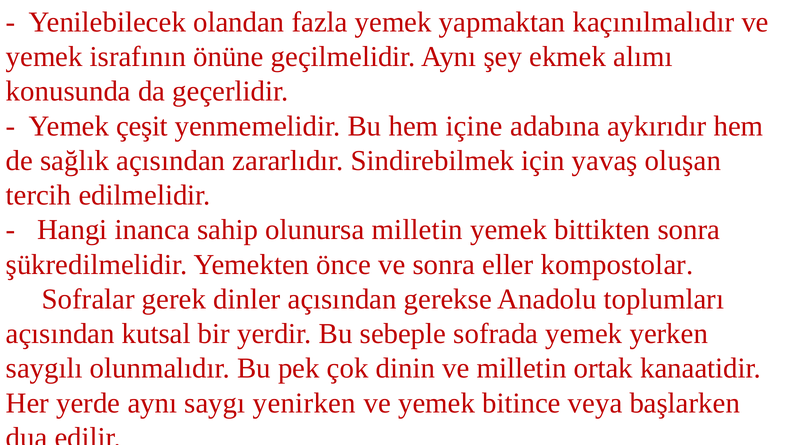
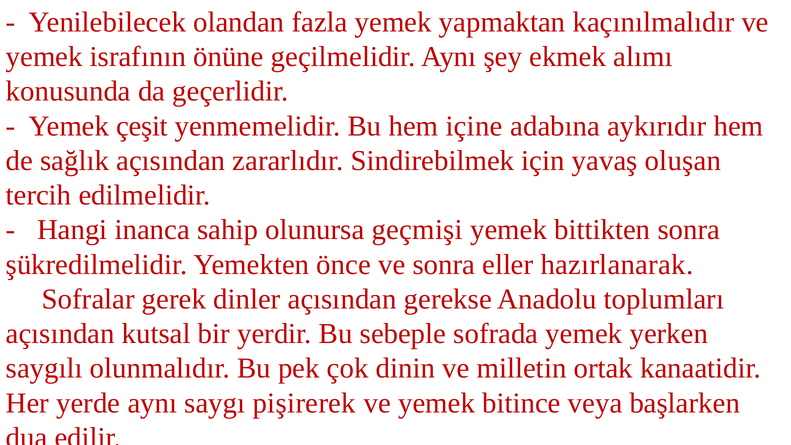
olunursa milletin: milletin -> geçmişi
kompostolar: kompostolar -> hazırlanarak
yenirken: yenirken -> pişirerek
